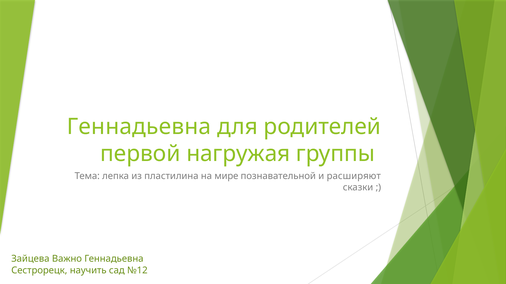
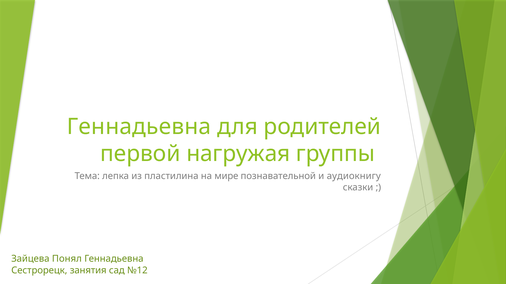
расширяют: расширяют -> аудиокнигу
Важно: Важно -> Понял
научить: научить -> занятия
